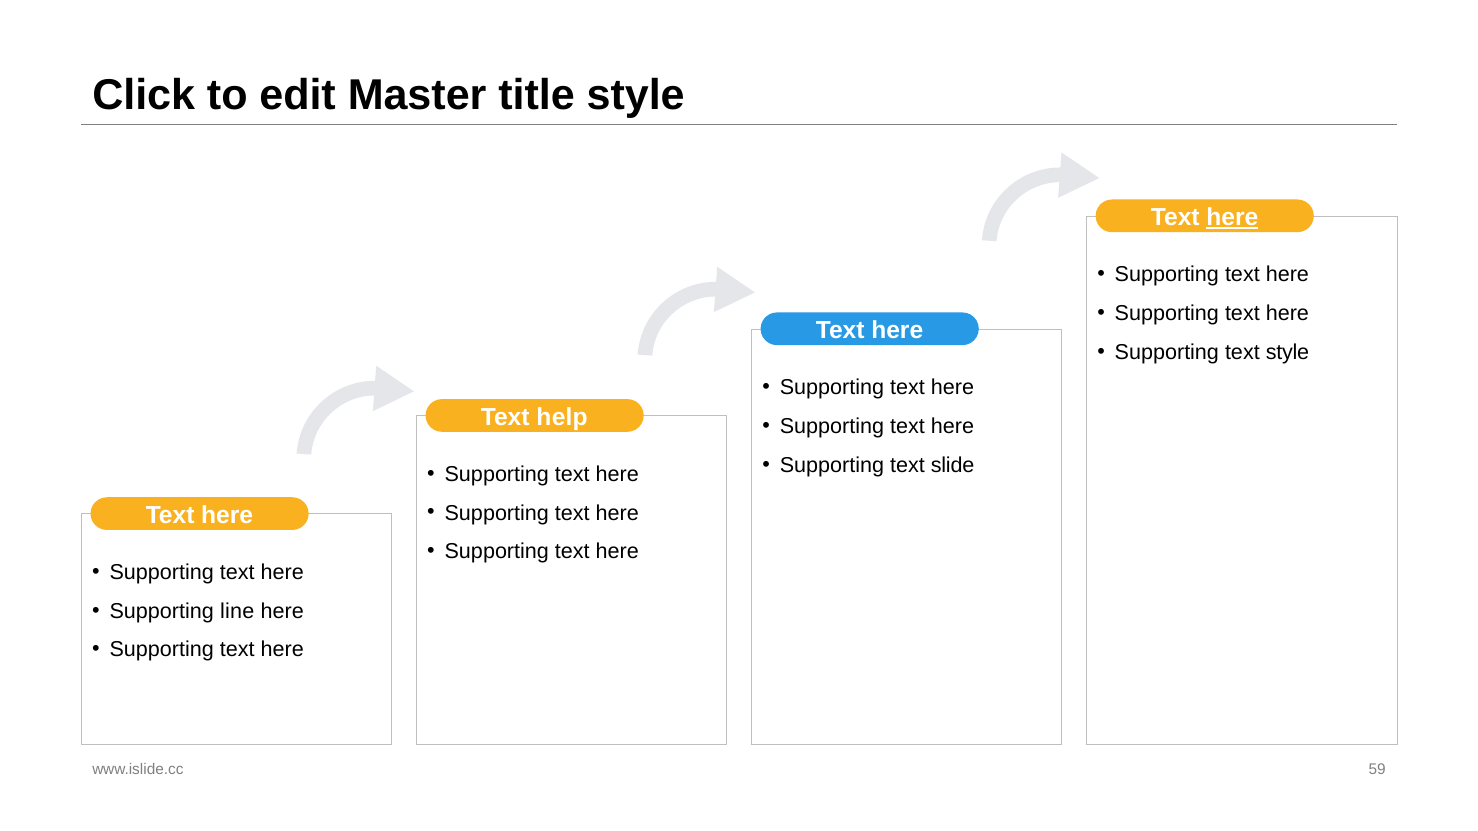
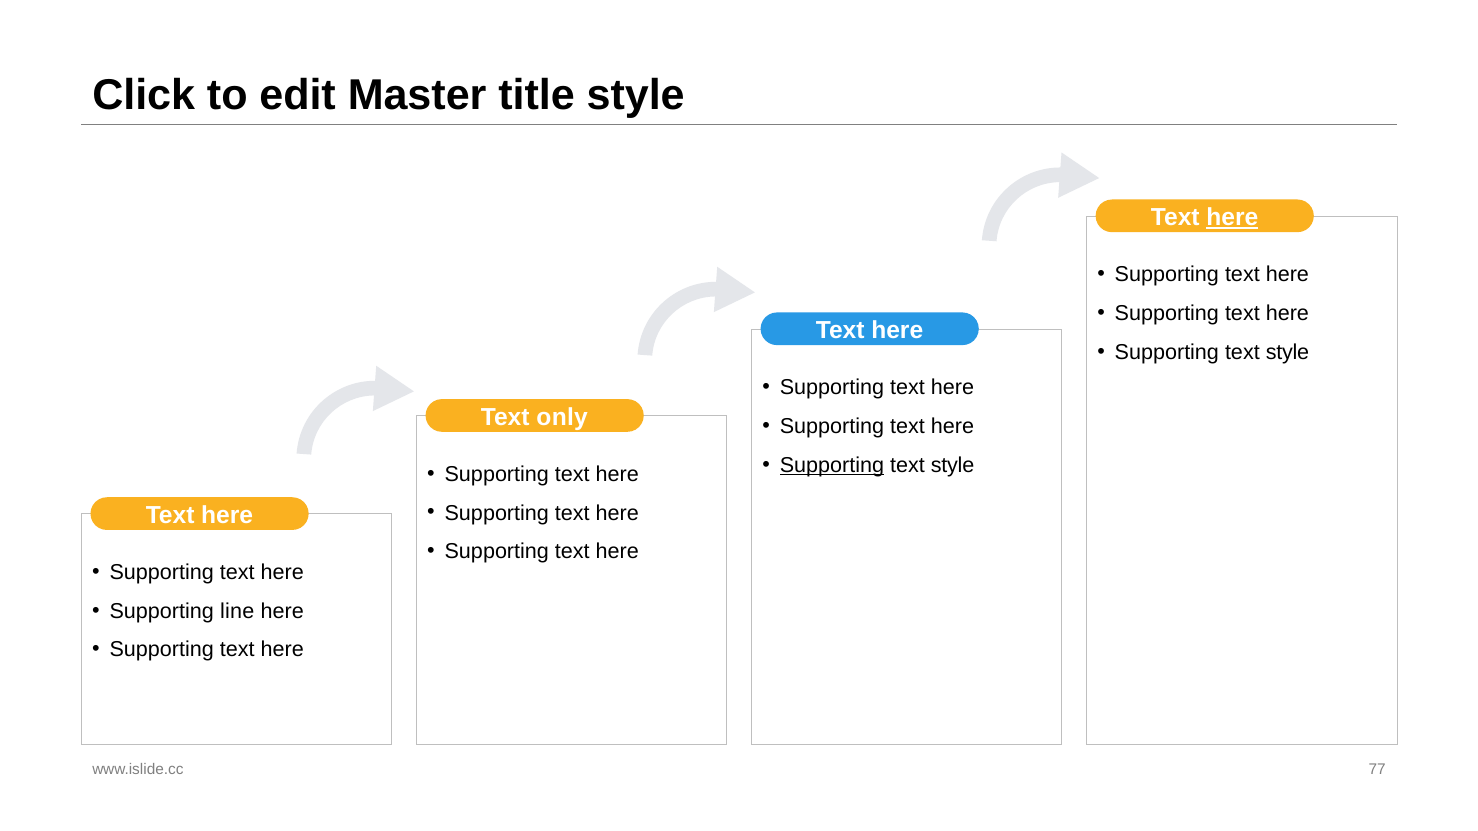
help: help -> only
Supporting at (832, 465) underline: none -> present
slide at (953, 465): slide -> style
59: 59 -> 77
